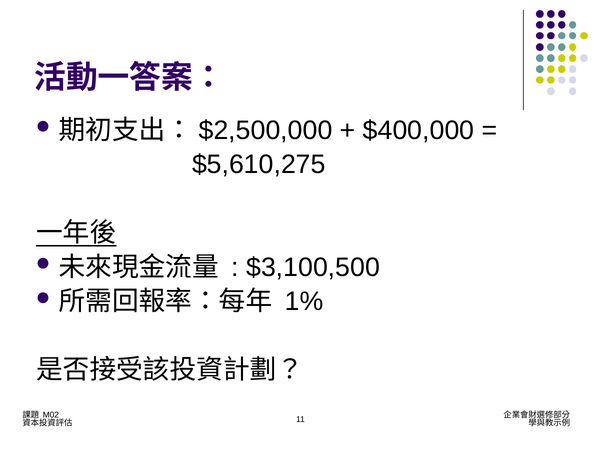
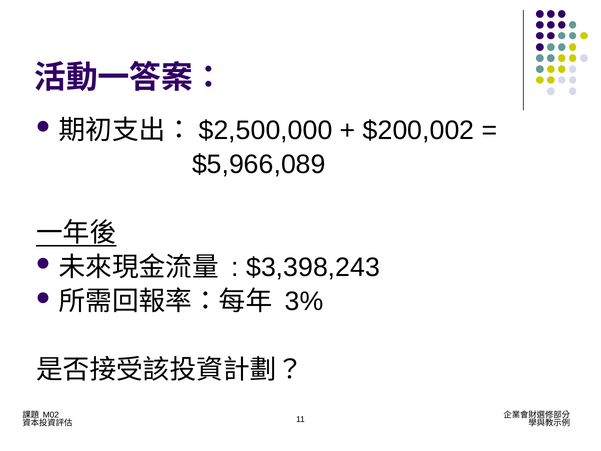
$400,000: $400,000 -> $200,002
$5,610,275: $5,610,275 -> $5,966,089
$3,100,500: $3,100,500 -> $3,398,243
1%: 1% -> 3%
